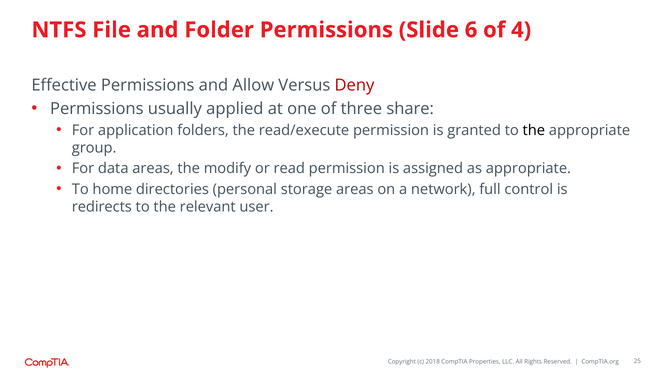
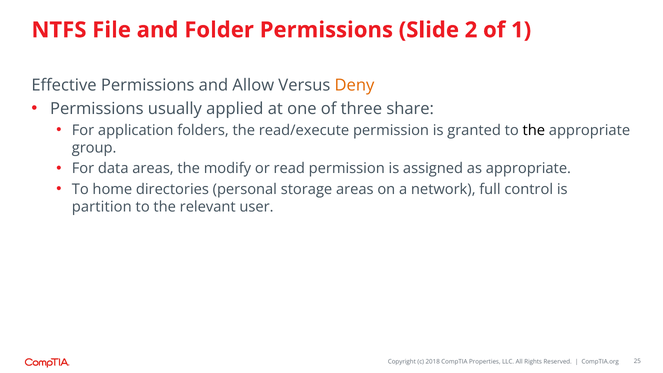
6: 6 -> 2
4: 4 -> 1
Deny colour: red -> orange
redirects: redirects -> partition
